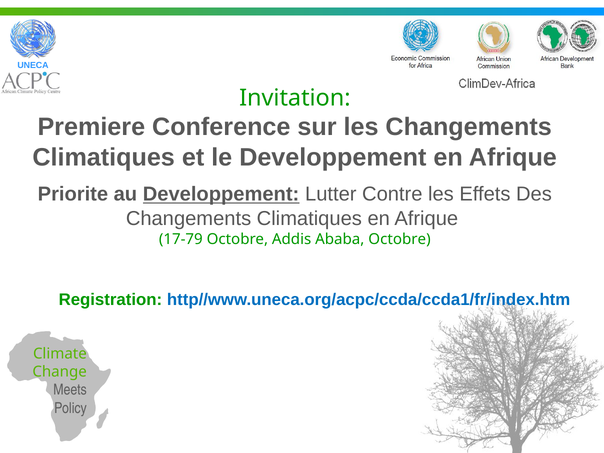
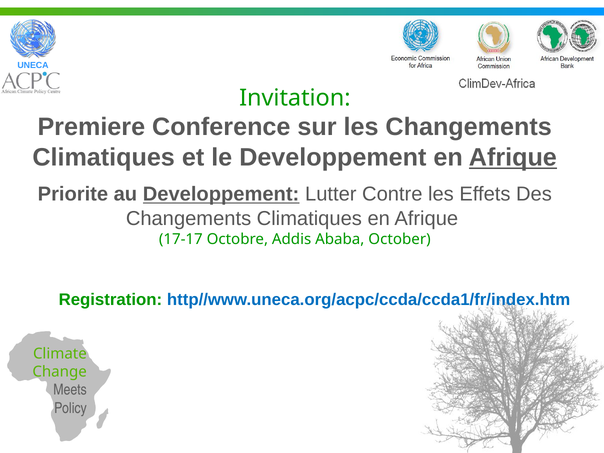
Afrique at (513, 157) underline: none -> present
17-79: 17-79 -> 17-17
Ababa Octobre: Octobre -> October
